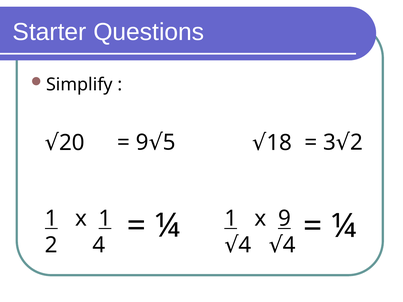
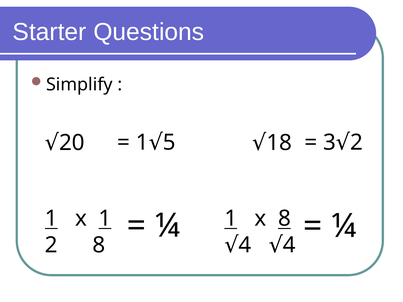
9 at (142, 143): 9 -> 1
x 9: 9 -> 8
2 4: 4 -> 8
